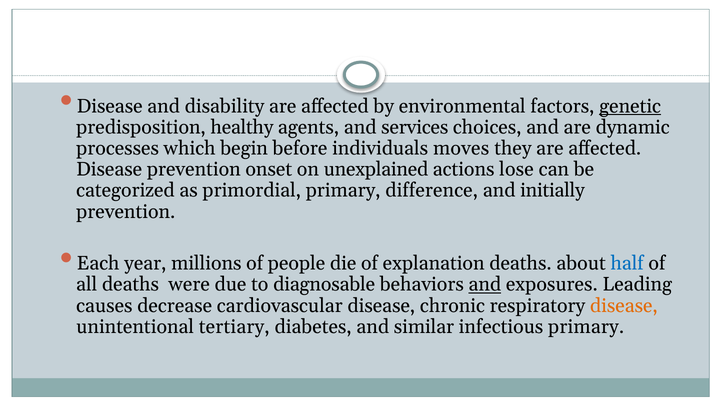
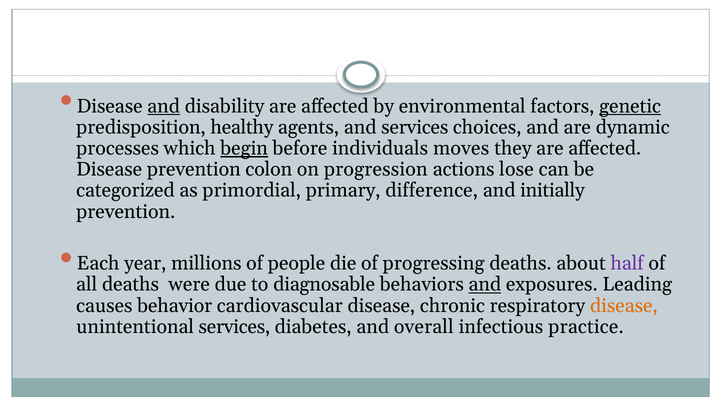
and at (164, 106) underline: none -> present
begin underline: none -> present
onset: onset -> colon
unexplained: unexplained -> progression
explanation: explanation -> progressing
half colour: blue -> purple
decrease: decrease -> behavior
unintentional tertiary: tertiary -> services
similar: similar -> overall
infectious primary: primary -> practice
